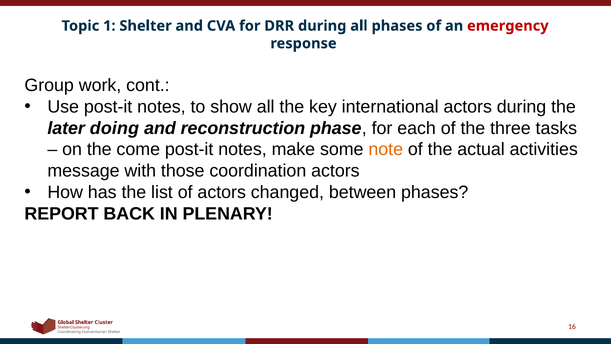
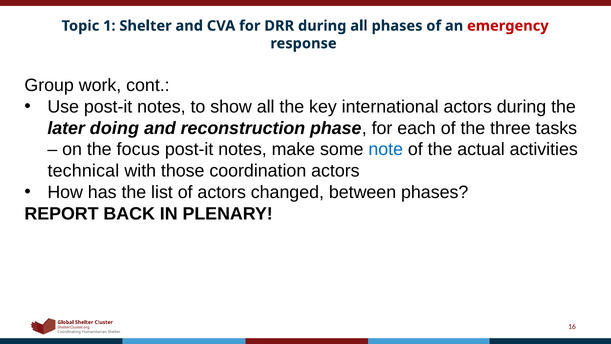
come: come -> focus
note colour: orange -> blue
message: message -> technical
